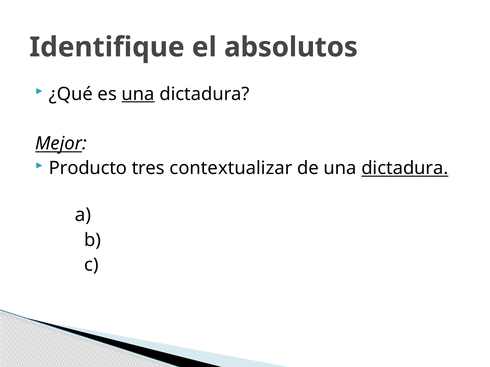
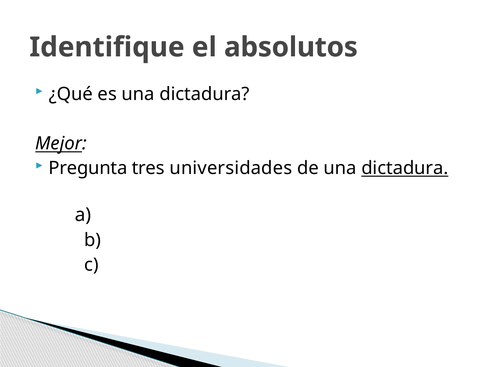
una at (138, 94) underline: present -> none
Producto: Producto -> Pregunta
contextualizar: contextualizar -> universidades
